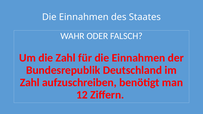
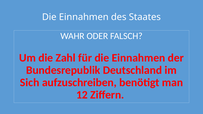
Zahl at (30, 83): Zahl -> Sich
